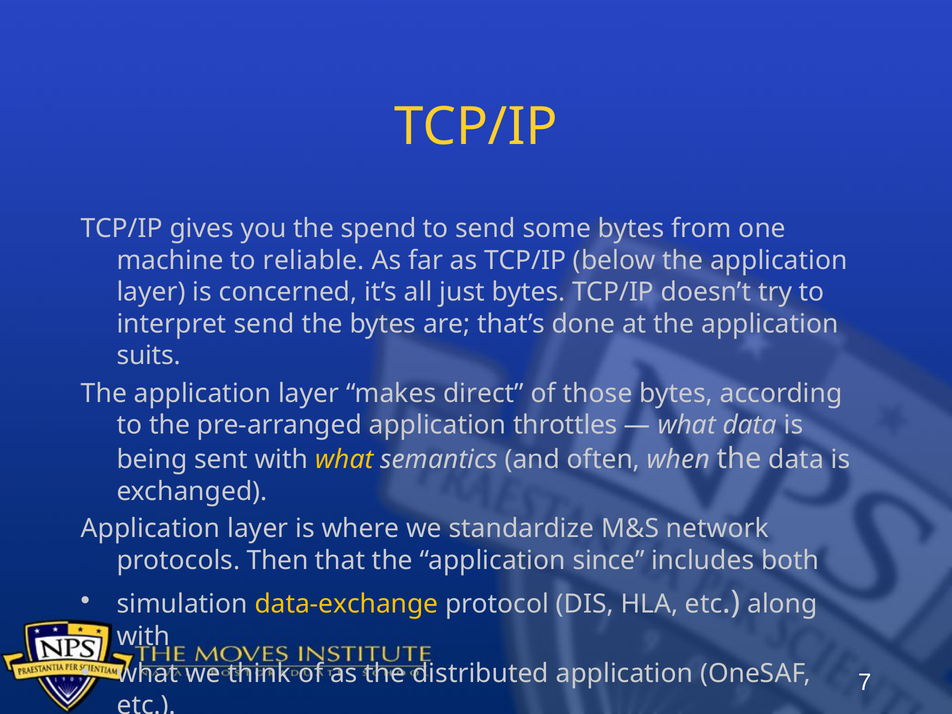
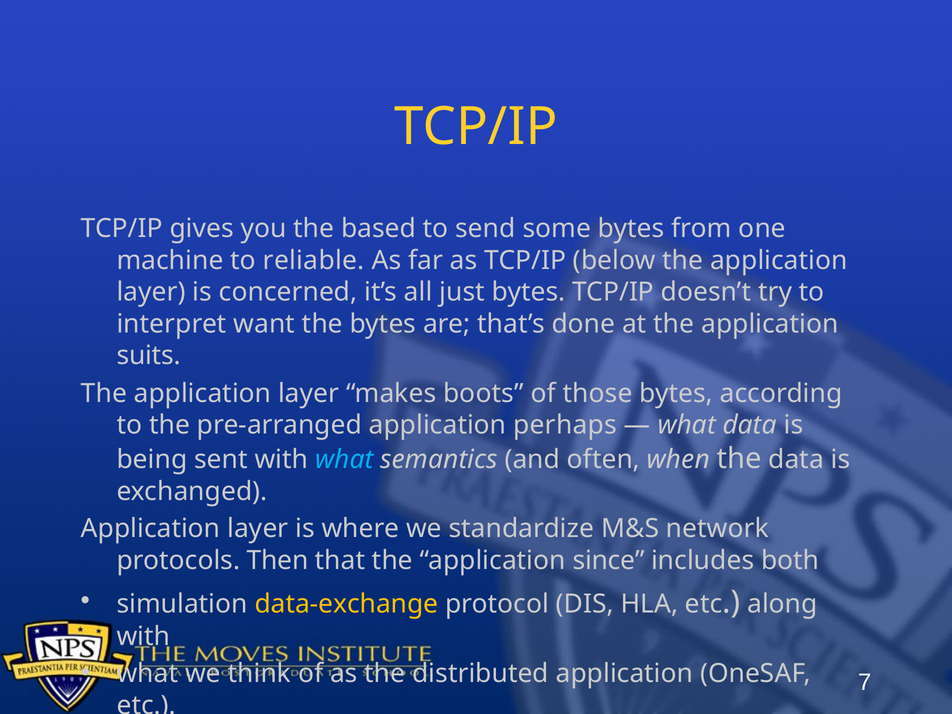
spend: spend -> based
interpret send: send -> want
direct: direct -> boots
throttles: throttles -> perhaps
what at (344, 459) colour: yellow -> light blue
